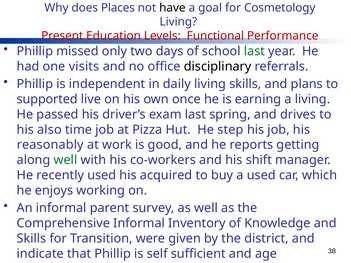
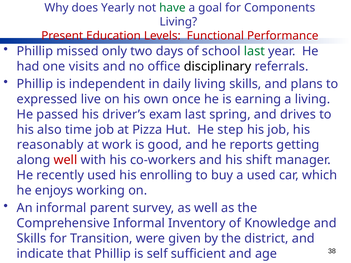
Places: Places -> Yearly
have colour: black -> green
Cosmetology: Cosmetology -> Components
supported: supported -> expressed
well at (65, 160) colour: green -> red
acquired: acquired -> enrolling
